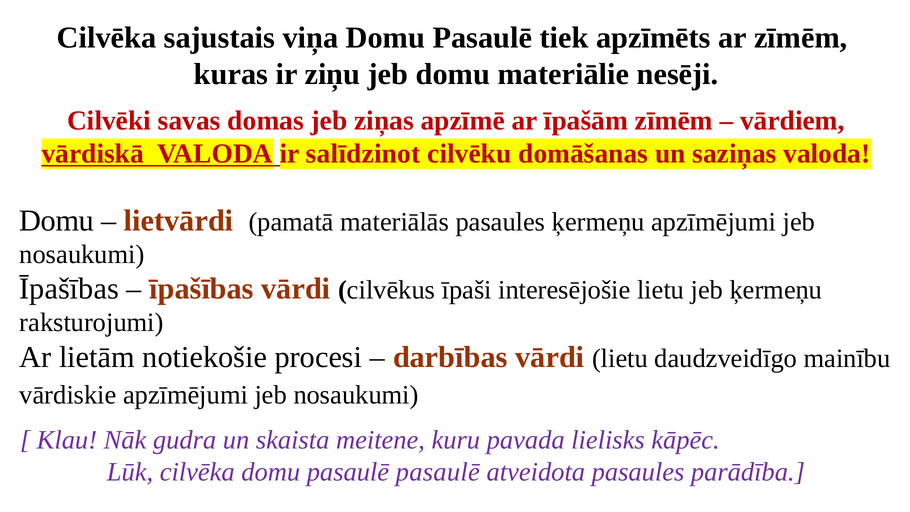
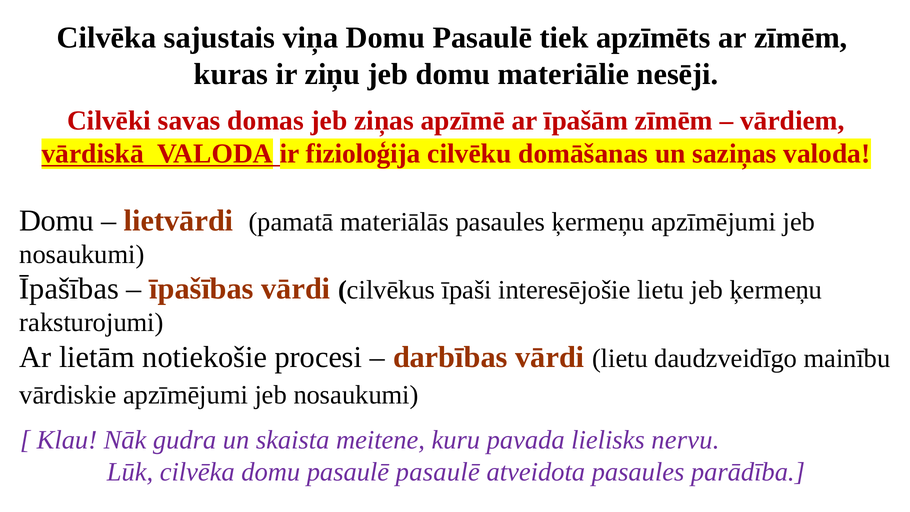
salīdzinot: salīdzinot -> fizioloģija
kāpēc: kāpēc -> nervu
